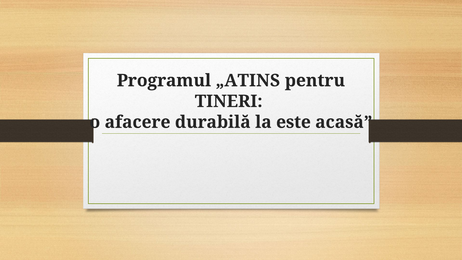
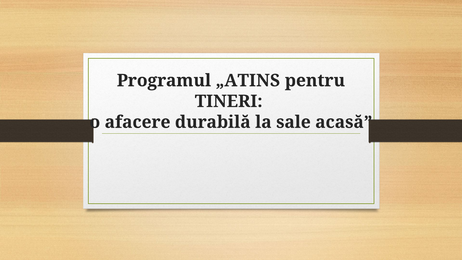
este: este -> sale
